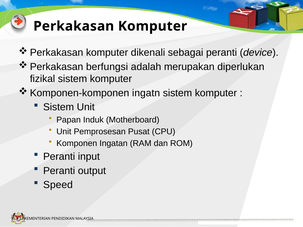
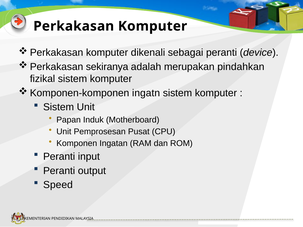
berfungsi: berfungsi -> sekiranya
diperlukan: diperlukan -> pindahkan
